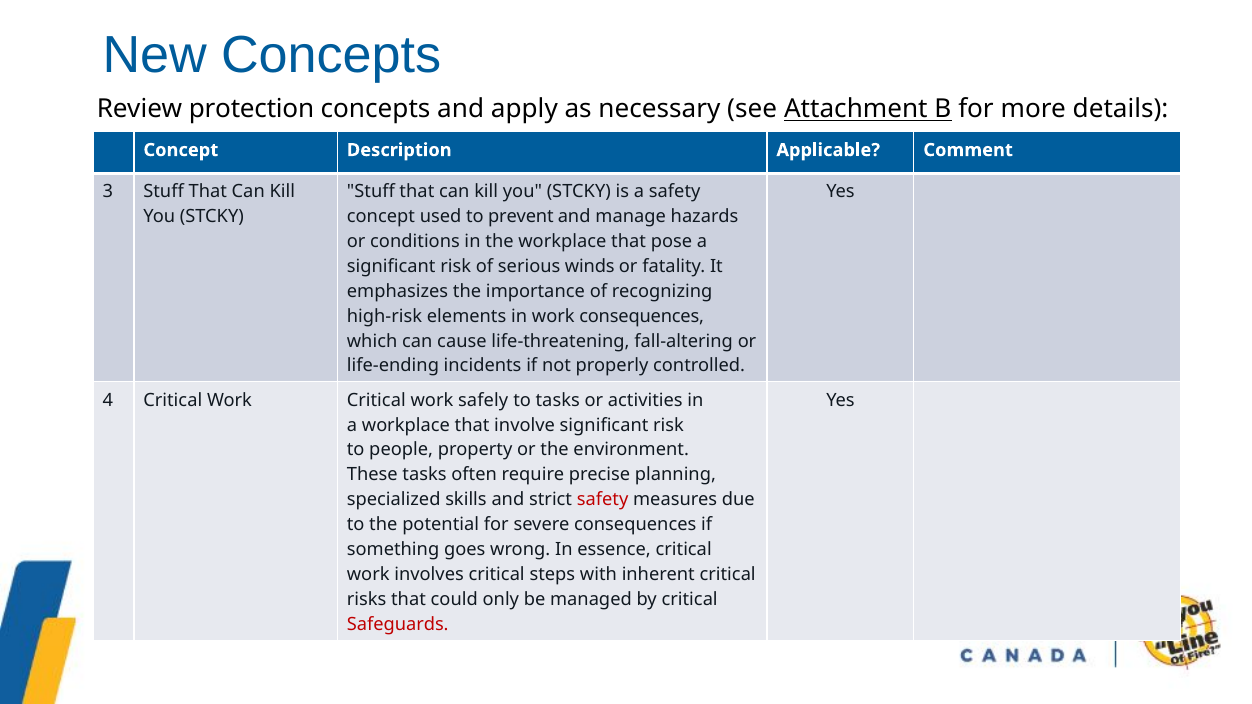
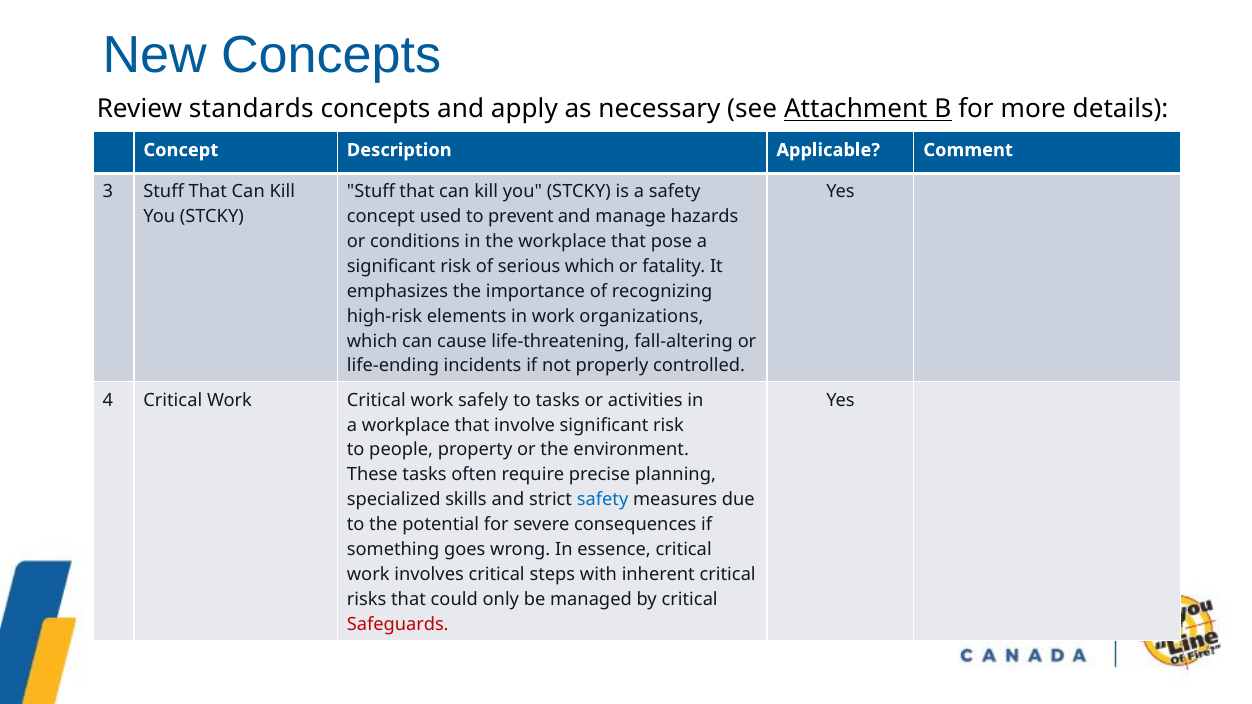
protection: protection -> standards
serious winds: winds -> which
work consequences: consequences -> organizations
safety at (603, 500) colour: red -> blue
